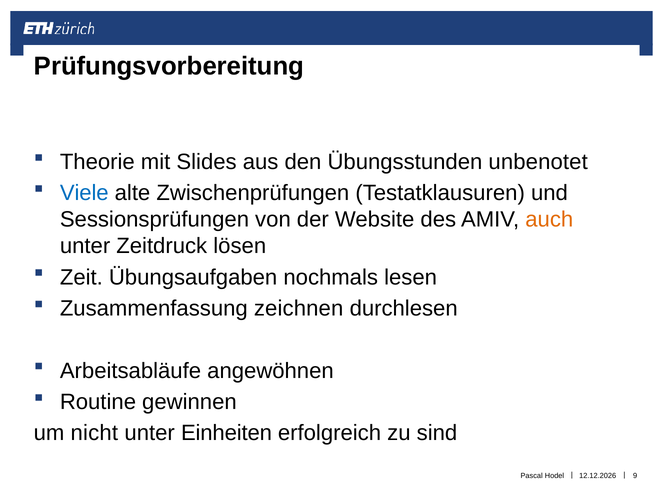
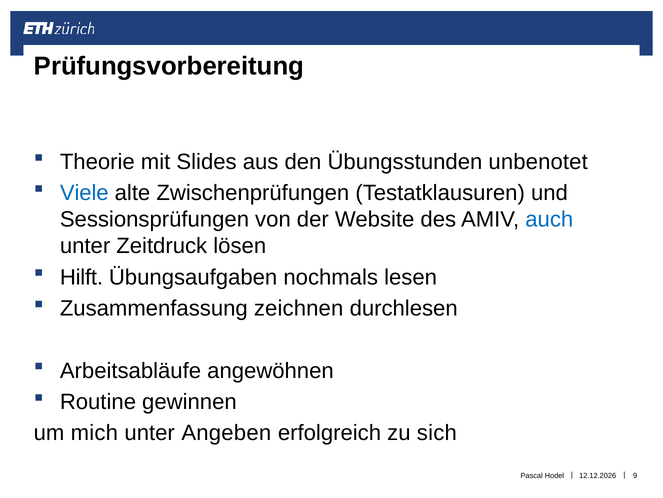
auch colour: orange -> blue
Zeit: Zeit -> Hilft
nicht: nicht -> mich
Einheiten: Einheiten -> Angeben
sind: sind -> sich
